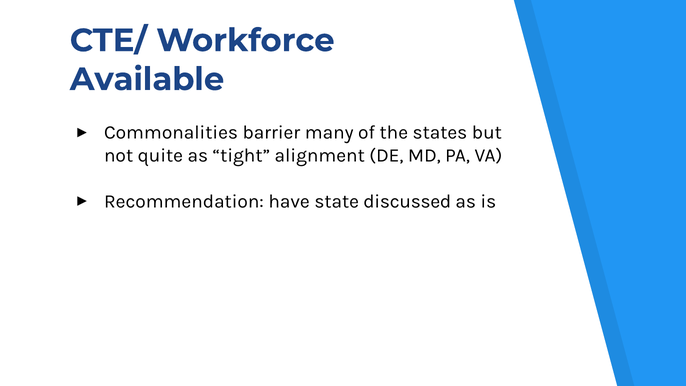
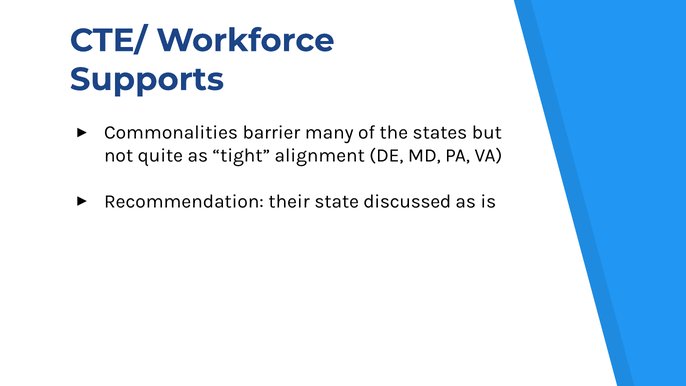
Available: Available -> Supports
have: have -> their
